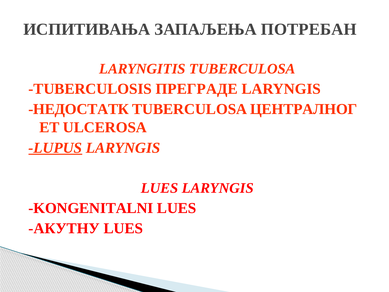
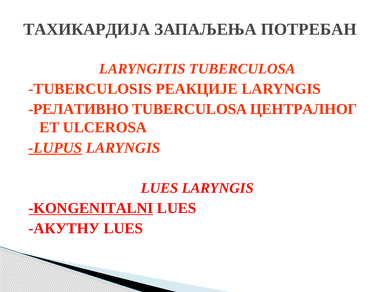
ИСПИТИВАЊА: ИСПИТИВАЊА -> ТАХИКАРДИЈА
ПРЕГРАДЕ: ПРЕГРАДЕ -> РЕАКЦИЈЕ
НЕДОСТАТК: НЕДОСТАТК -> РЕЛАТИВНО
KONGENITALNI underline: none -> present
